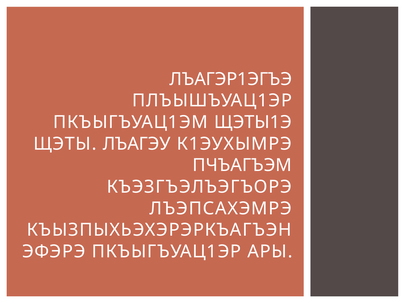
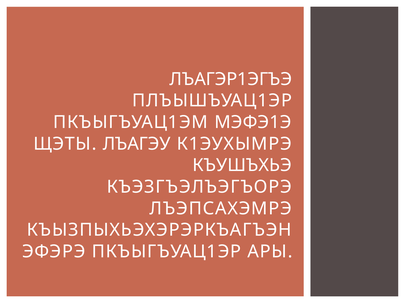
ЩЭТЫ1Э: ЩЭТЫ1Э -> МЭФЭ1Э
ПЧЪАГЪЭМ: ПЧЪАГЪЭМ -> КЪУШЪХЬЭ
